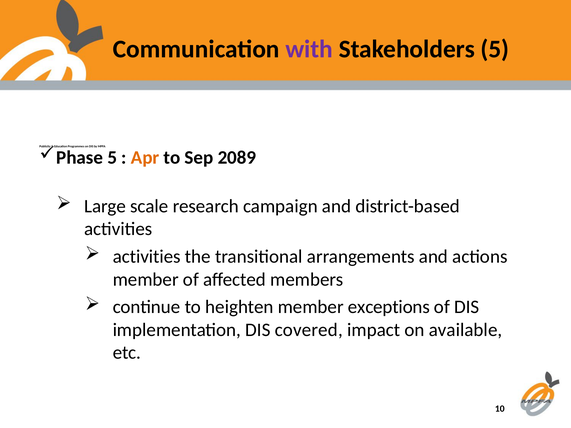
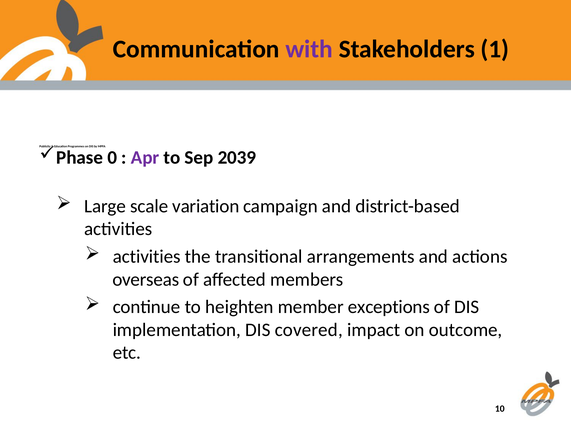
Stakeholders 5: 5 -> 1
Phase 5: 5 -> 0
Apr colour: orange -> purple
2089: 2089 -> 2039
research: research -> variation
member at (146, 280): member -> overseas
available: available -> outcome
